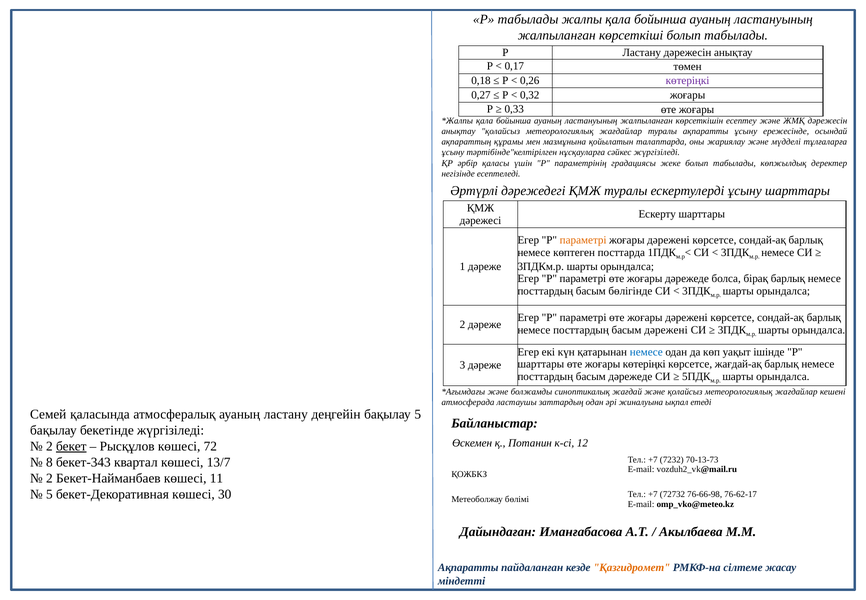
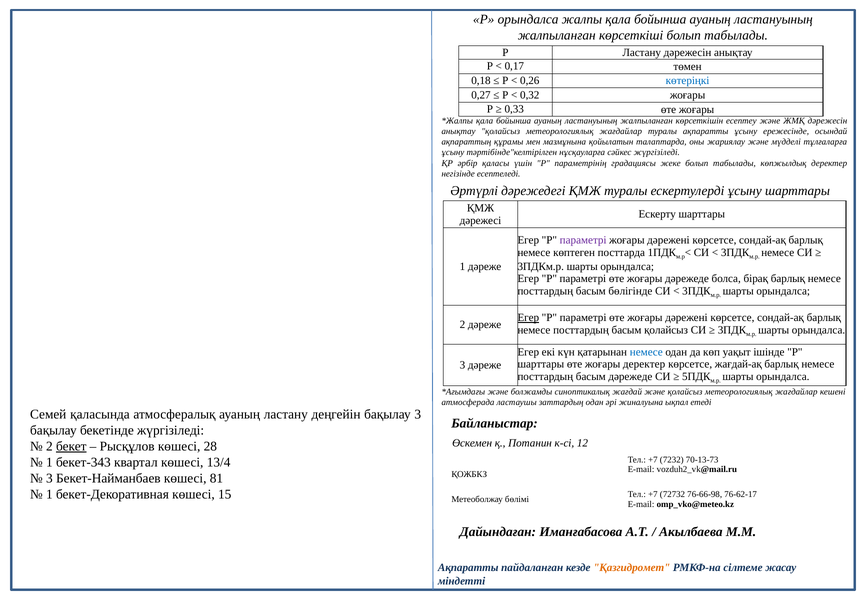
Р табылады: табылады -> орындалса
көтеріңкі at (688, 81) colour: purple -> blue
параметрі at (583, 240) colour: orange -> purple
Егер at (528, 317) underline: none -> present
басым дәрежені: дәрежені -> қолайсыз
жоғары көтеріңкі: көтеріңкі -> деректер
бақылау 5: 5 -> 3
72: 72 -> 28
8 at (49, 462): 8 -> 1
13/7: 13/7 -> 13/4
2 at (49, 478): 2 -> 3
11: 11 -> 81
5 at (49, 494): 5 -> 1
30: 30 -> 15
